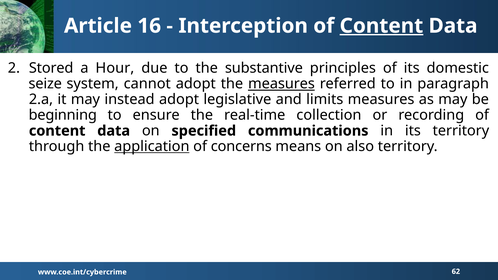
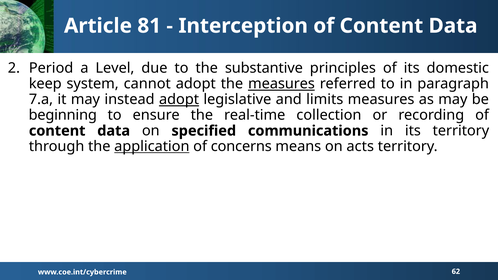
16: 16 -> 81
Content at (381, 26) underline: present -> none
Stored: Stored -> Period
Hour: Hour -> Level
seize: seize -> keep
2.a: 2.a -> 7.a
adopt at (179, 100) underline: none -> present
also: also -> acts
